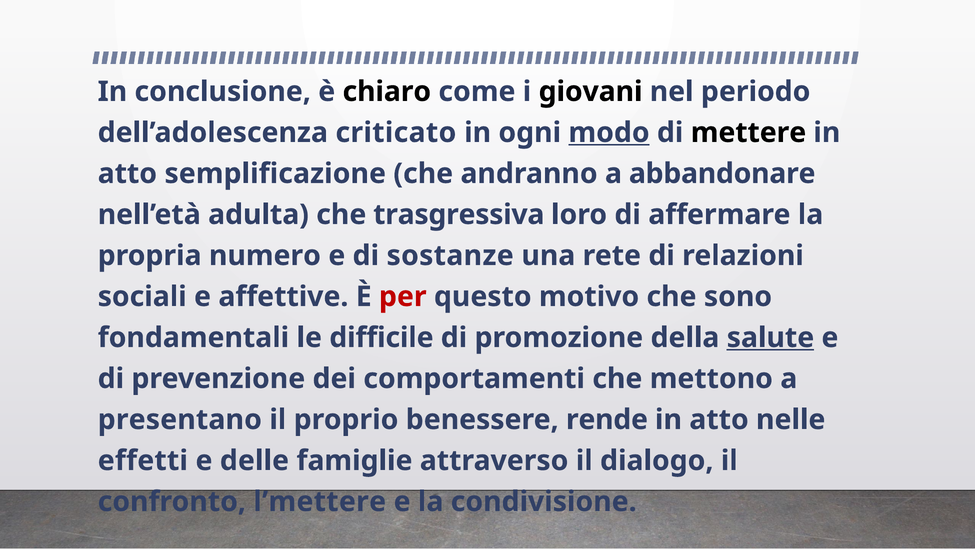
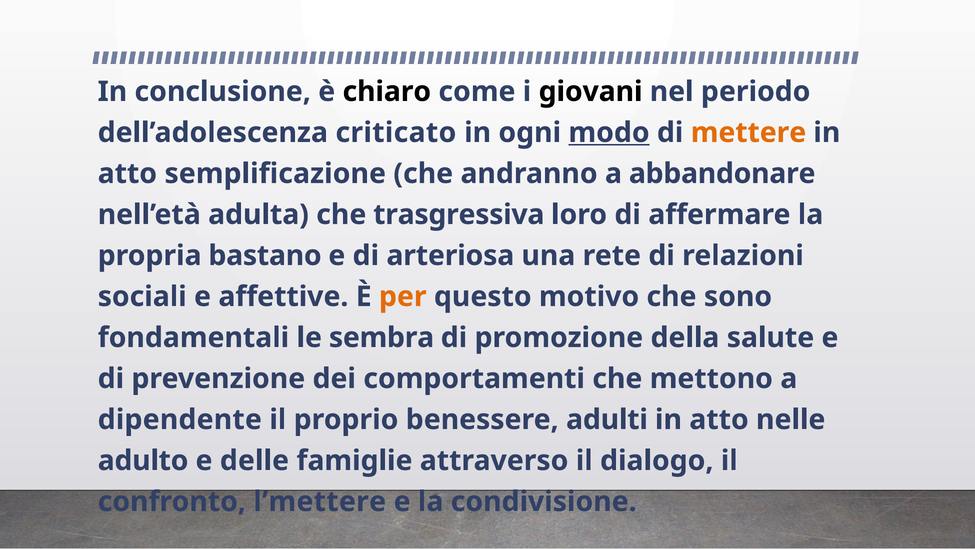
mettere colour: black -> orange
numero: numero -> bastano
sostanze: sostanze -> arteriosa
per colour: red -> orange
difficile: difficile -> sembra
salute underline: present -> none
presentano: presentano -> dipendente
rende: rende -> adulti
effetti: effetti -> adulto
